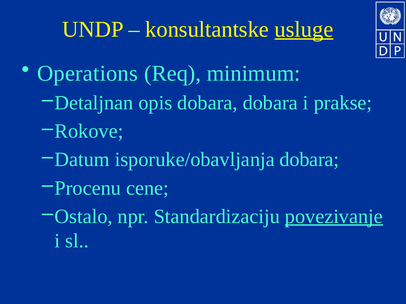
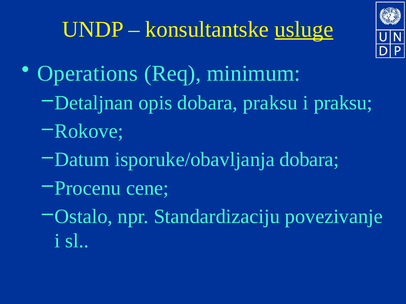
dobara dobara: dobara -> praksu
i prakse: prakse -> praksu
povezivanje underline: present -> none
